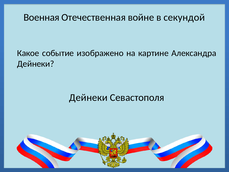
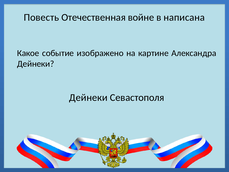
Военная: Военная -> Повесть
секундой: секундой -> написана
